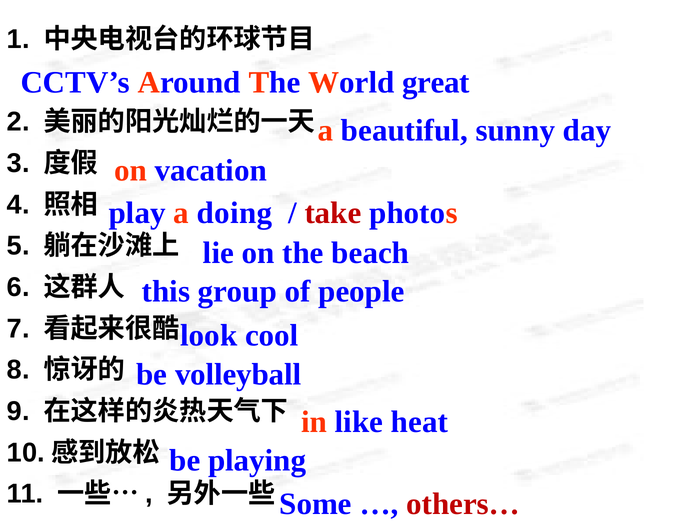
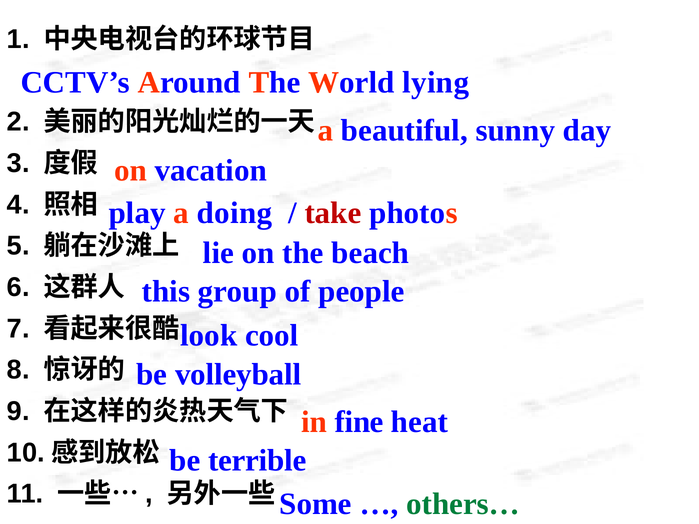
great: great -> lying
like: like -> fine
playing: playing -> terrible
others… colour: red -> green
